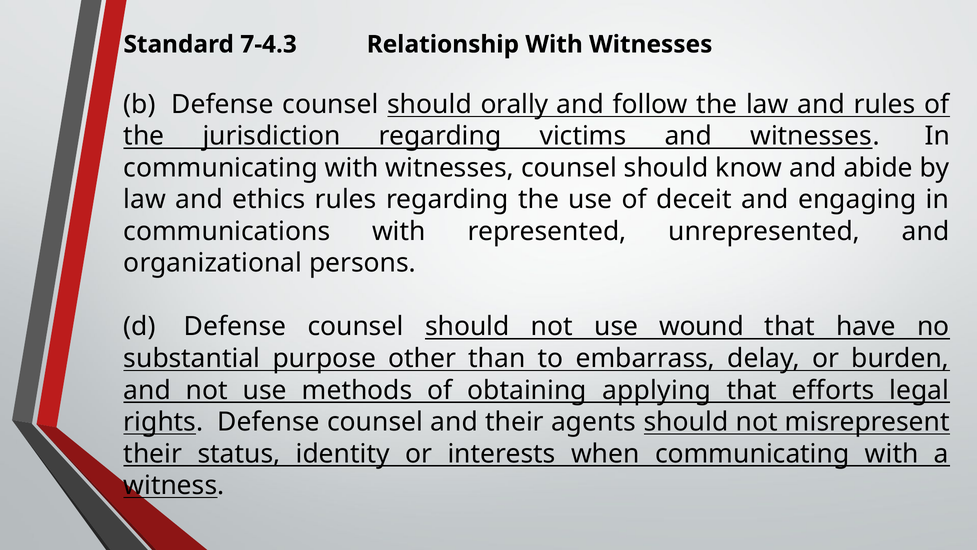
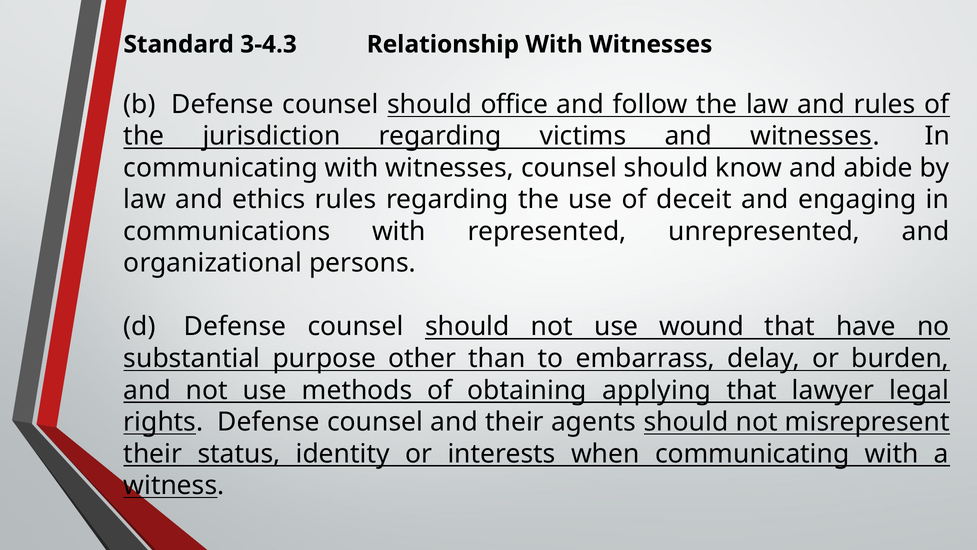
7-4.3: 7-4.3 -> 3-4.3
orally: orally -> office
efforts: efforts -> lawyer
